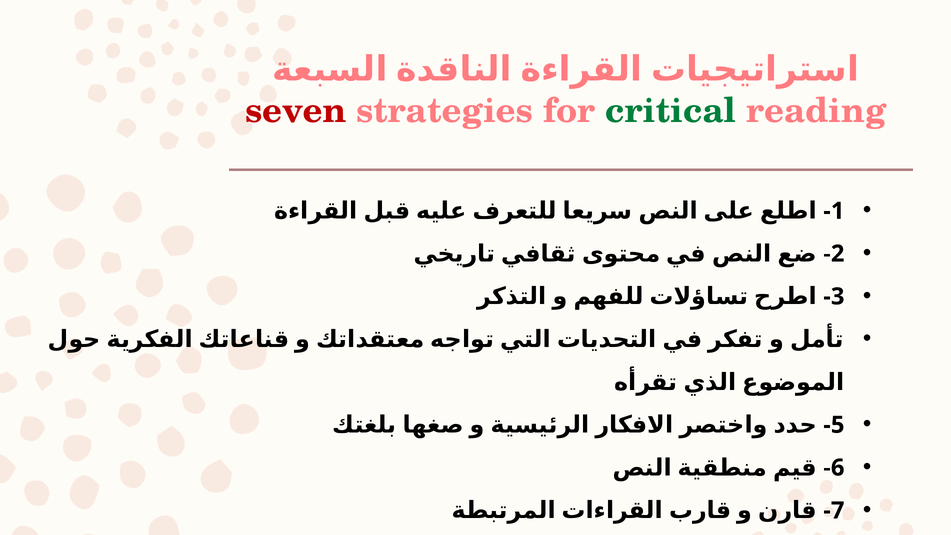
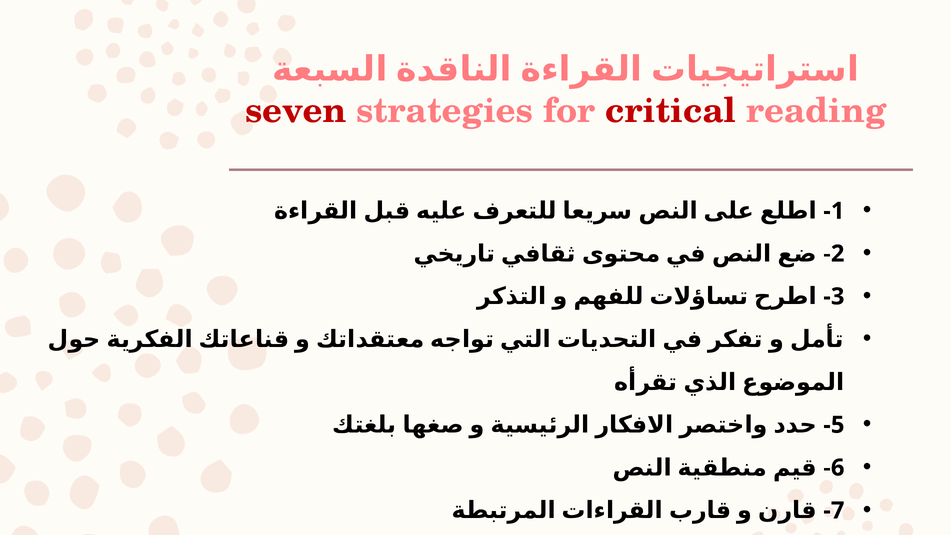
critical colour: green -> red
